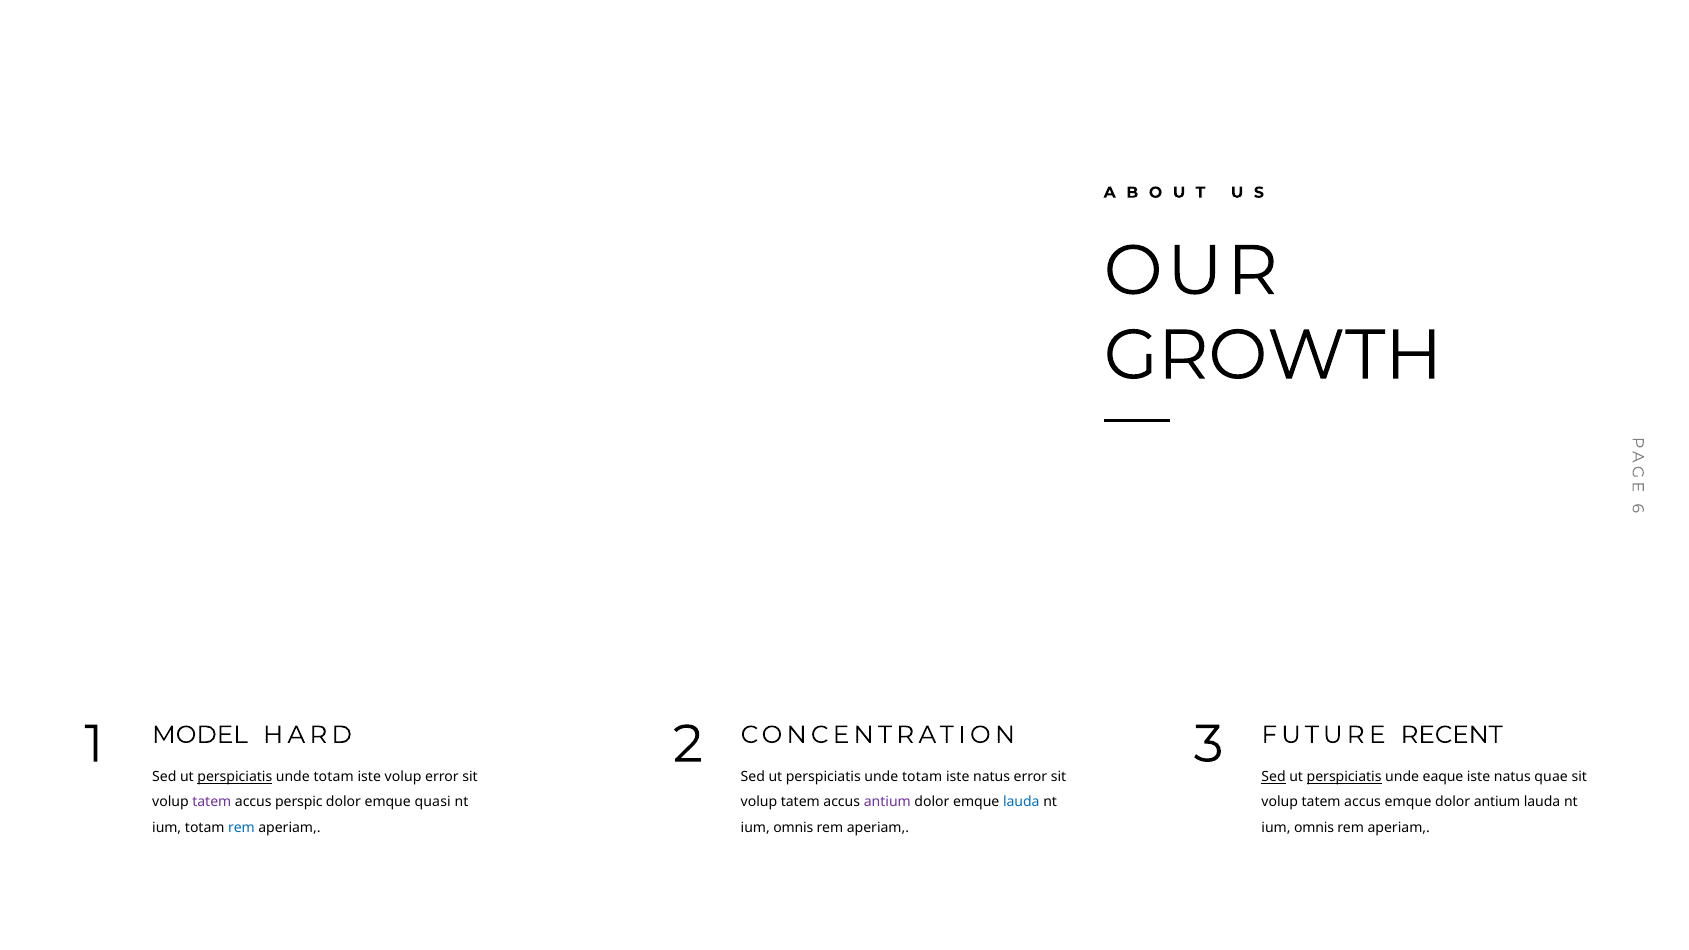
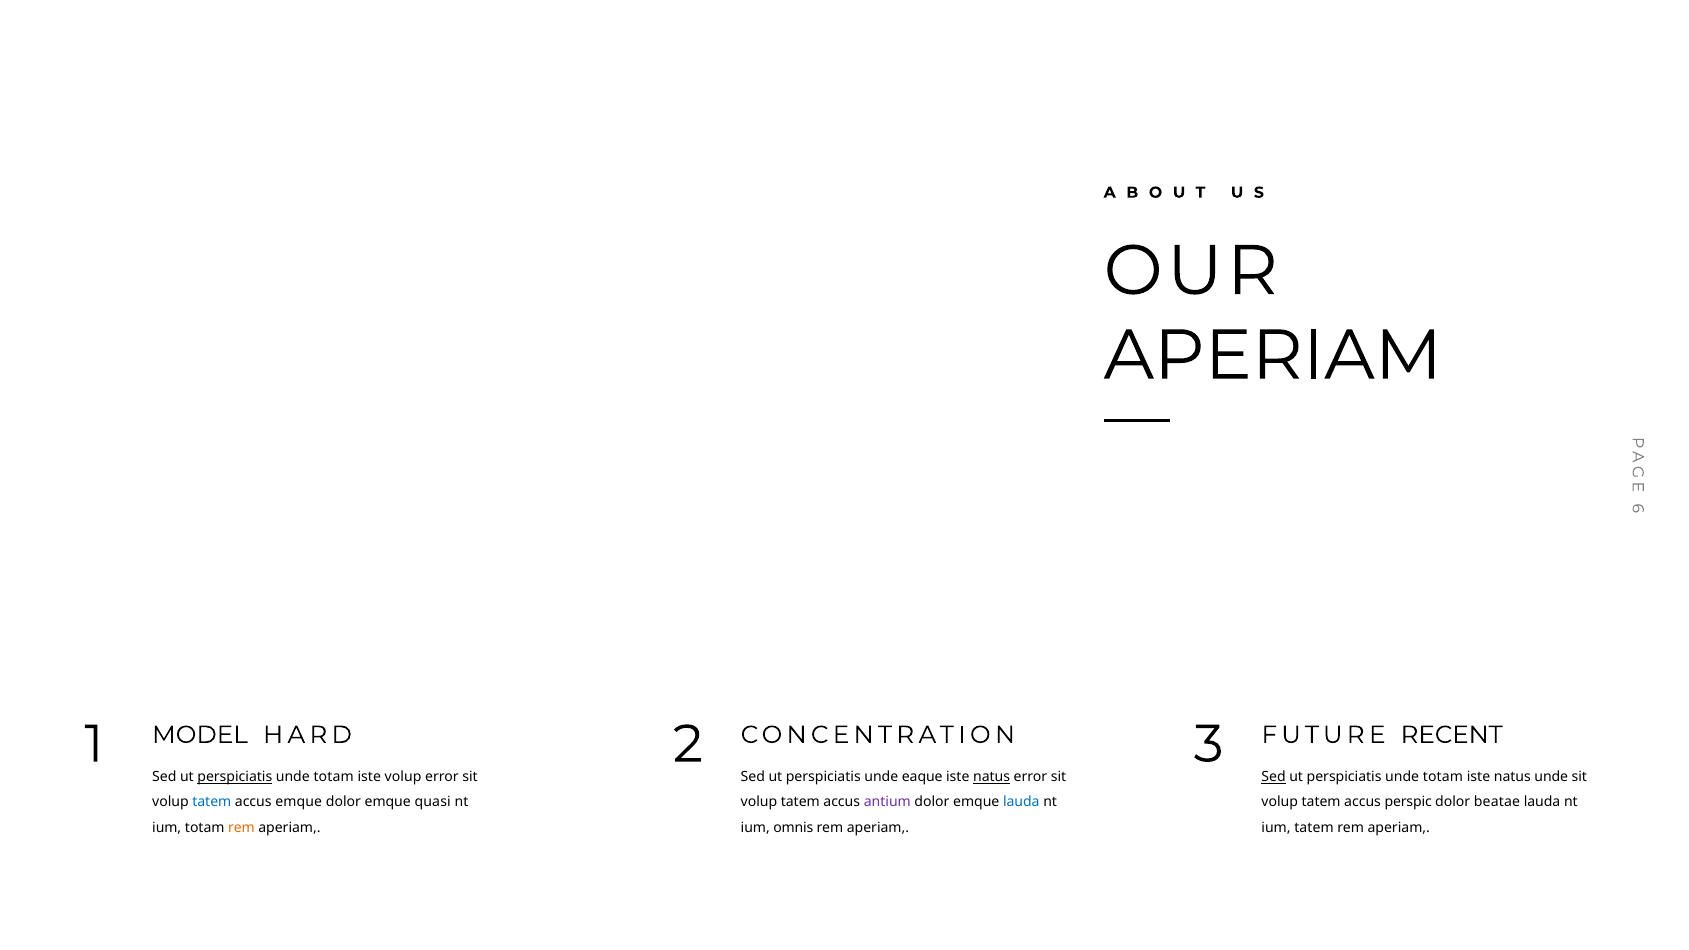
GROWTH at (1273, 355): GROWTH -> APERIAM
totam at (922, 777): totam -> eaque
natus at (992, 777) underline: none -> present
perspiciatis at (1344, 777) underline: present -> none
eaque at (1443, 777): eaque -> totam
natus quae: quae -> unde
tatem at (212, 802) colour: purple -> blue
accus perspic: perspic -> emque
accus emque: emque -> perspic
dolor antium: antium -> beatae
rem at (242, 828) colour: blue -> orange
omnis at (1314, 828): omnis -> tatem
